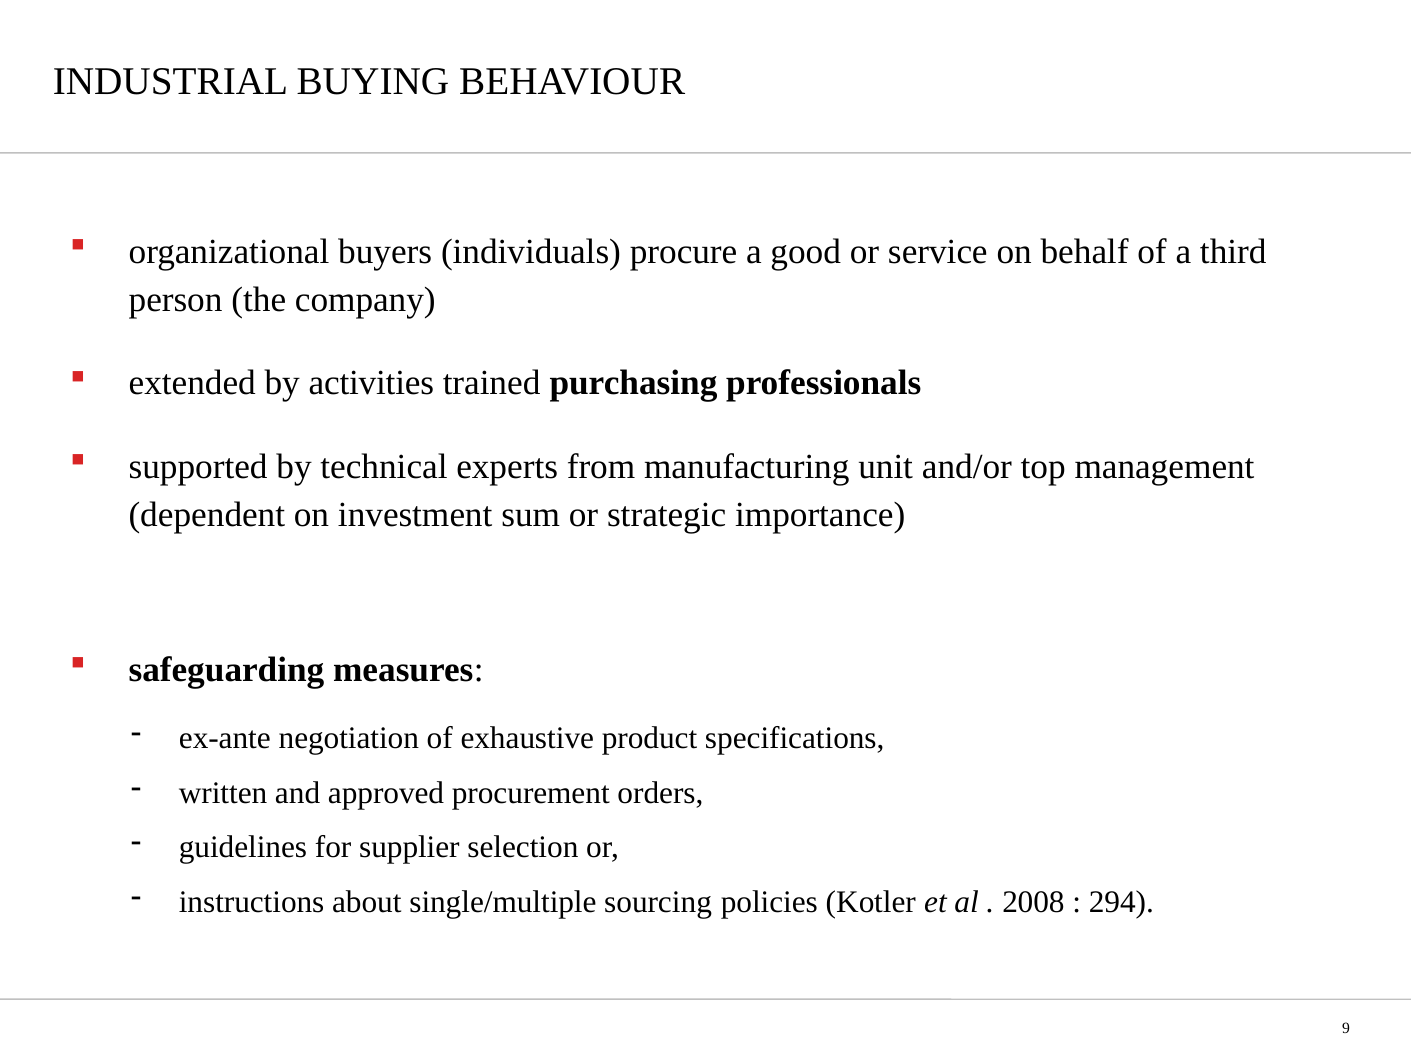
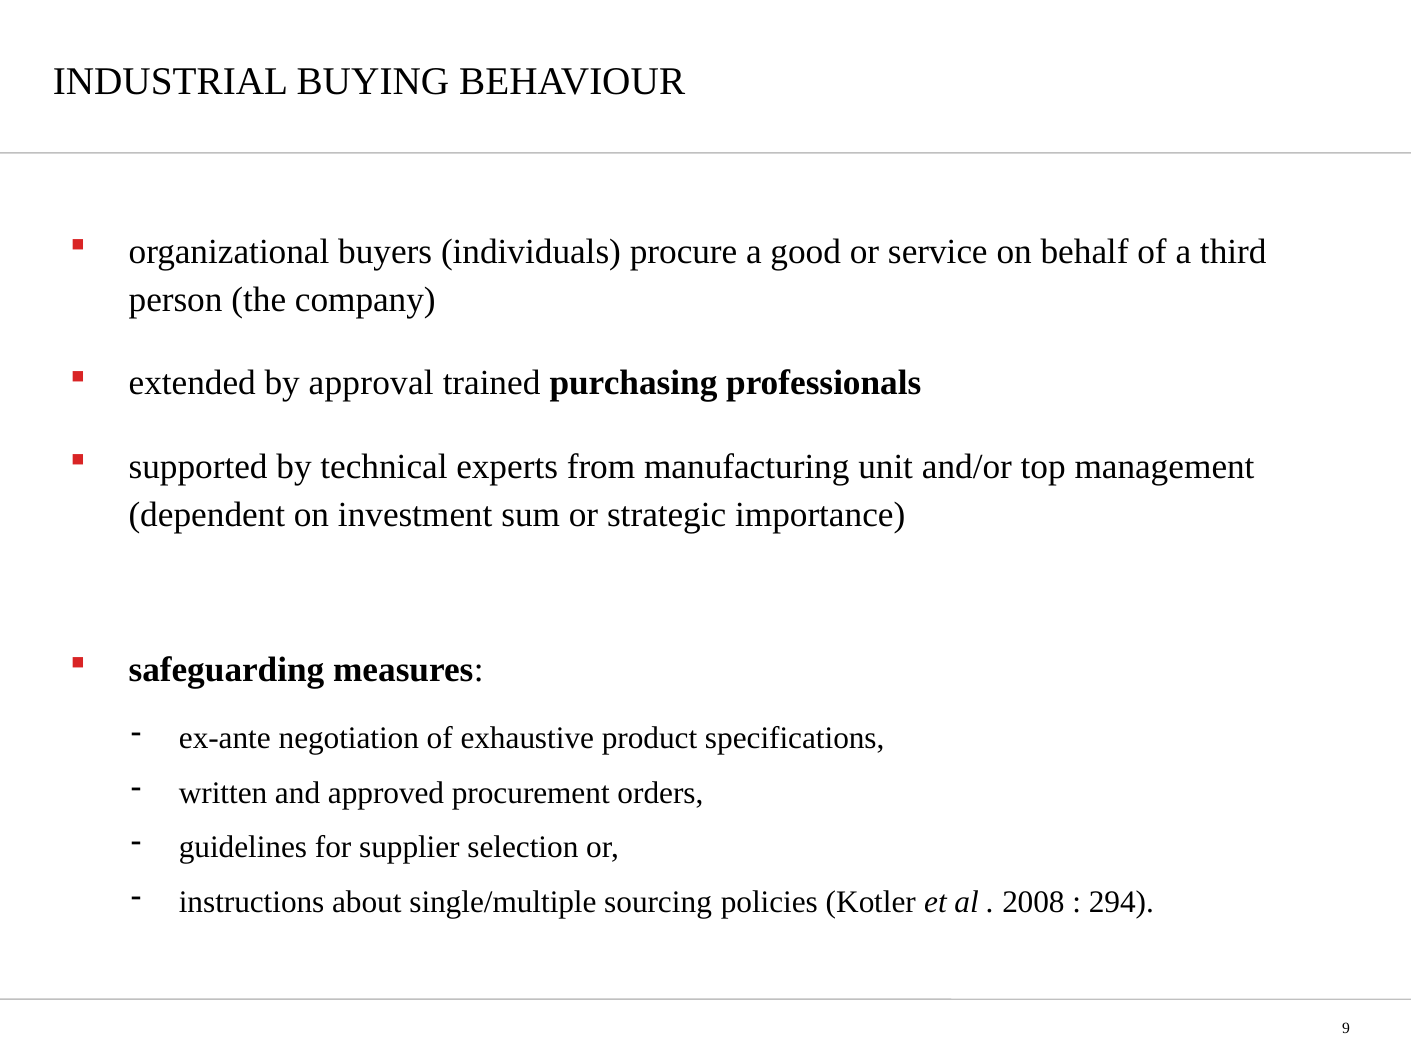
activities: activities -> approval
